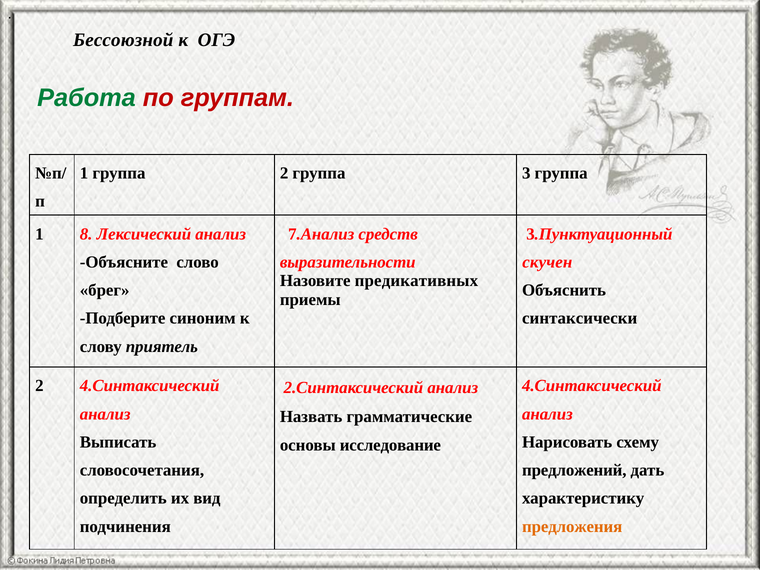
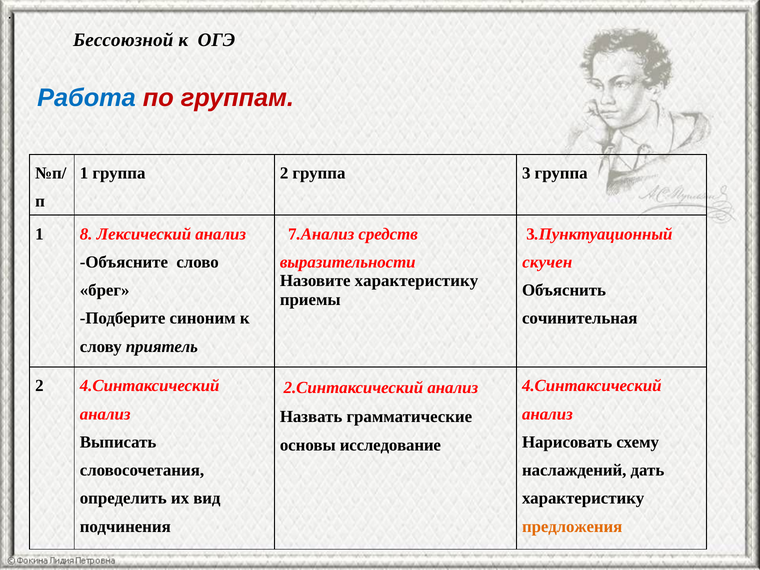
Работа colour: green -> blue
Назовите предикативных: предикативных -> характеристику
синтаксически: синтаксически -> сочинительная
предложений: предложений -> наслаждений
